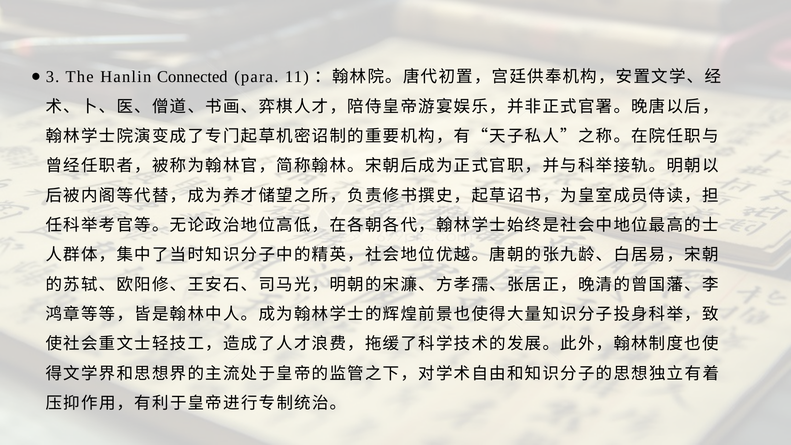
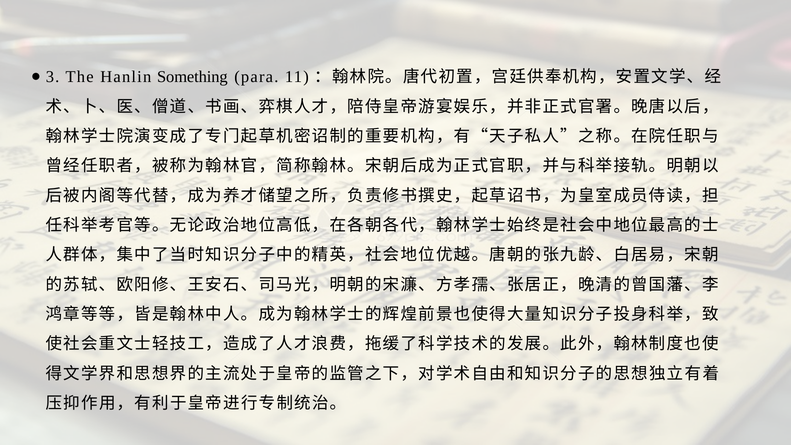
Connected: Connected -> Something
